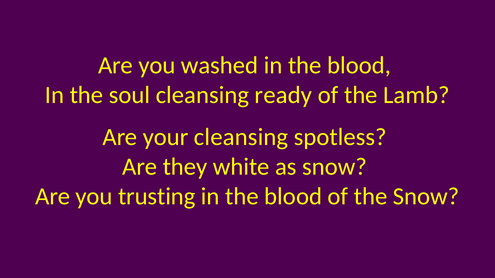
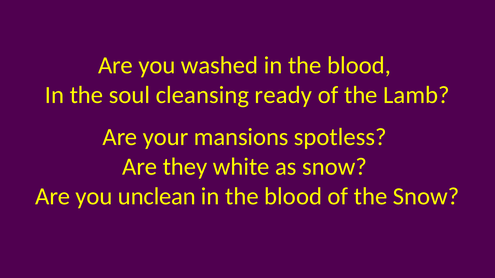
your cleansing: cleansing -> mansions
trusting: trusting -> unclean
